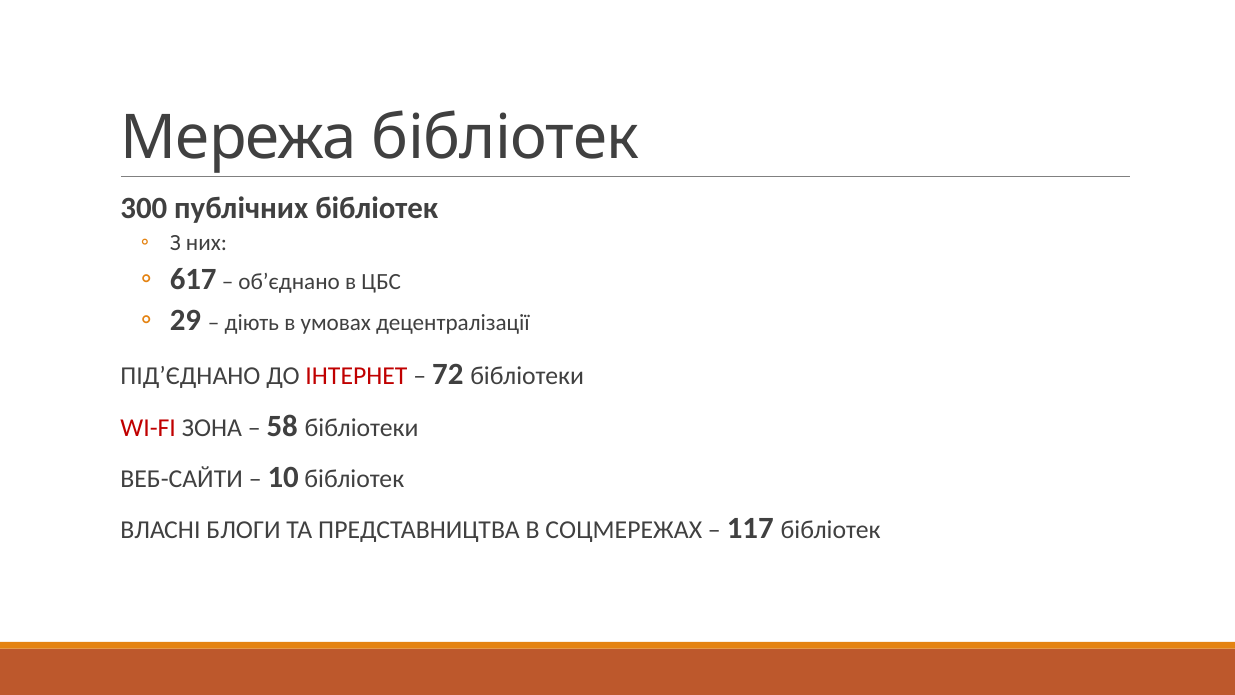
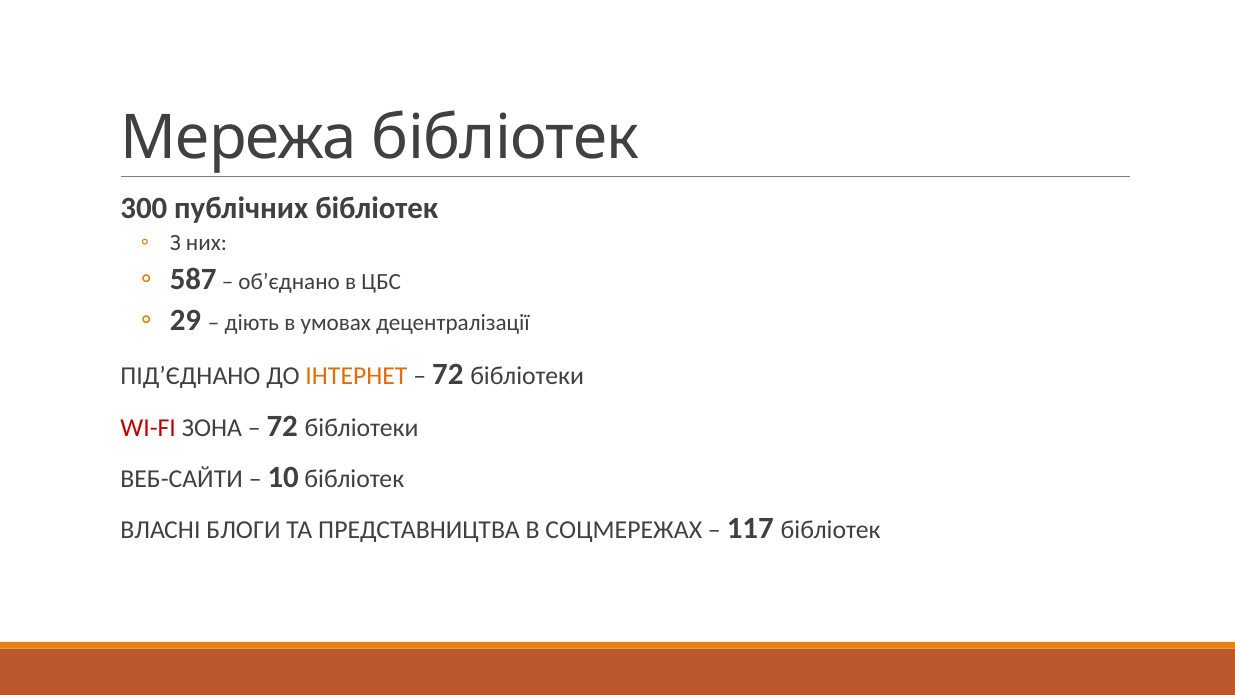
617: 617 -> 587
ІНТЕРНЕТ colour: red -> orange
58 at (282, 426): 58 -> 72
